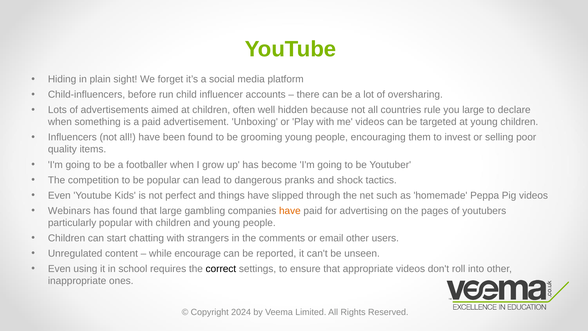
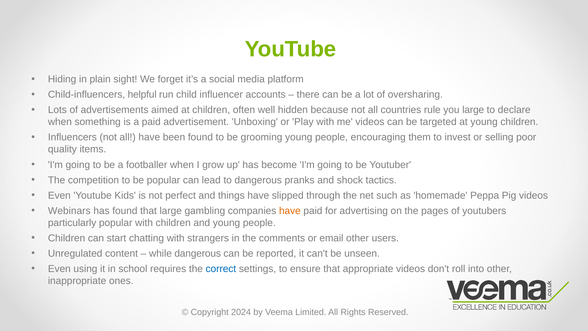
before: before -> helpful
while encourage: encourage -> dangerous
correct colour: black -> blue
